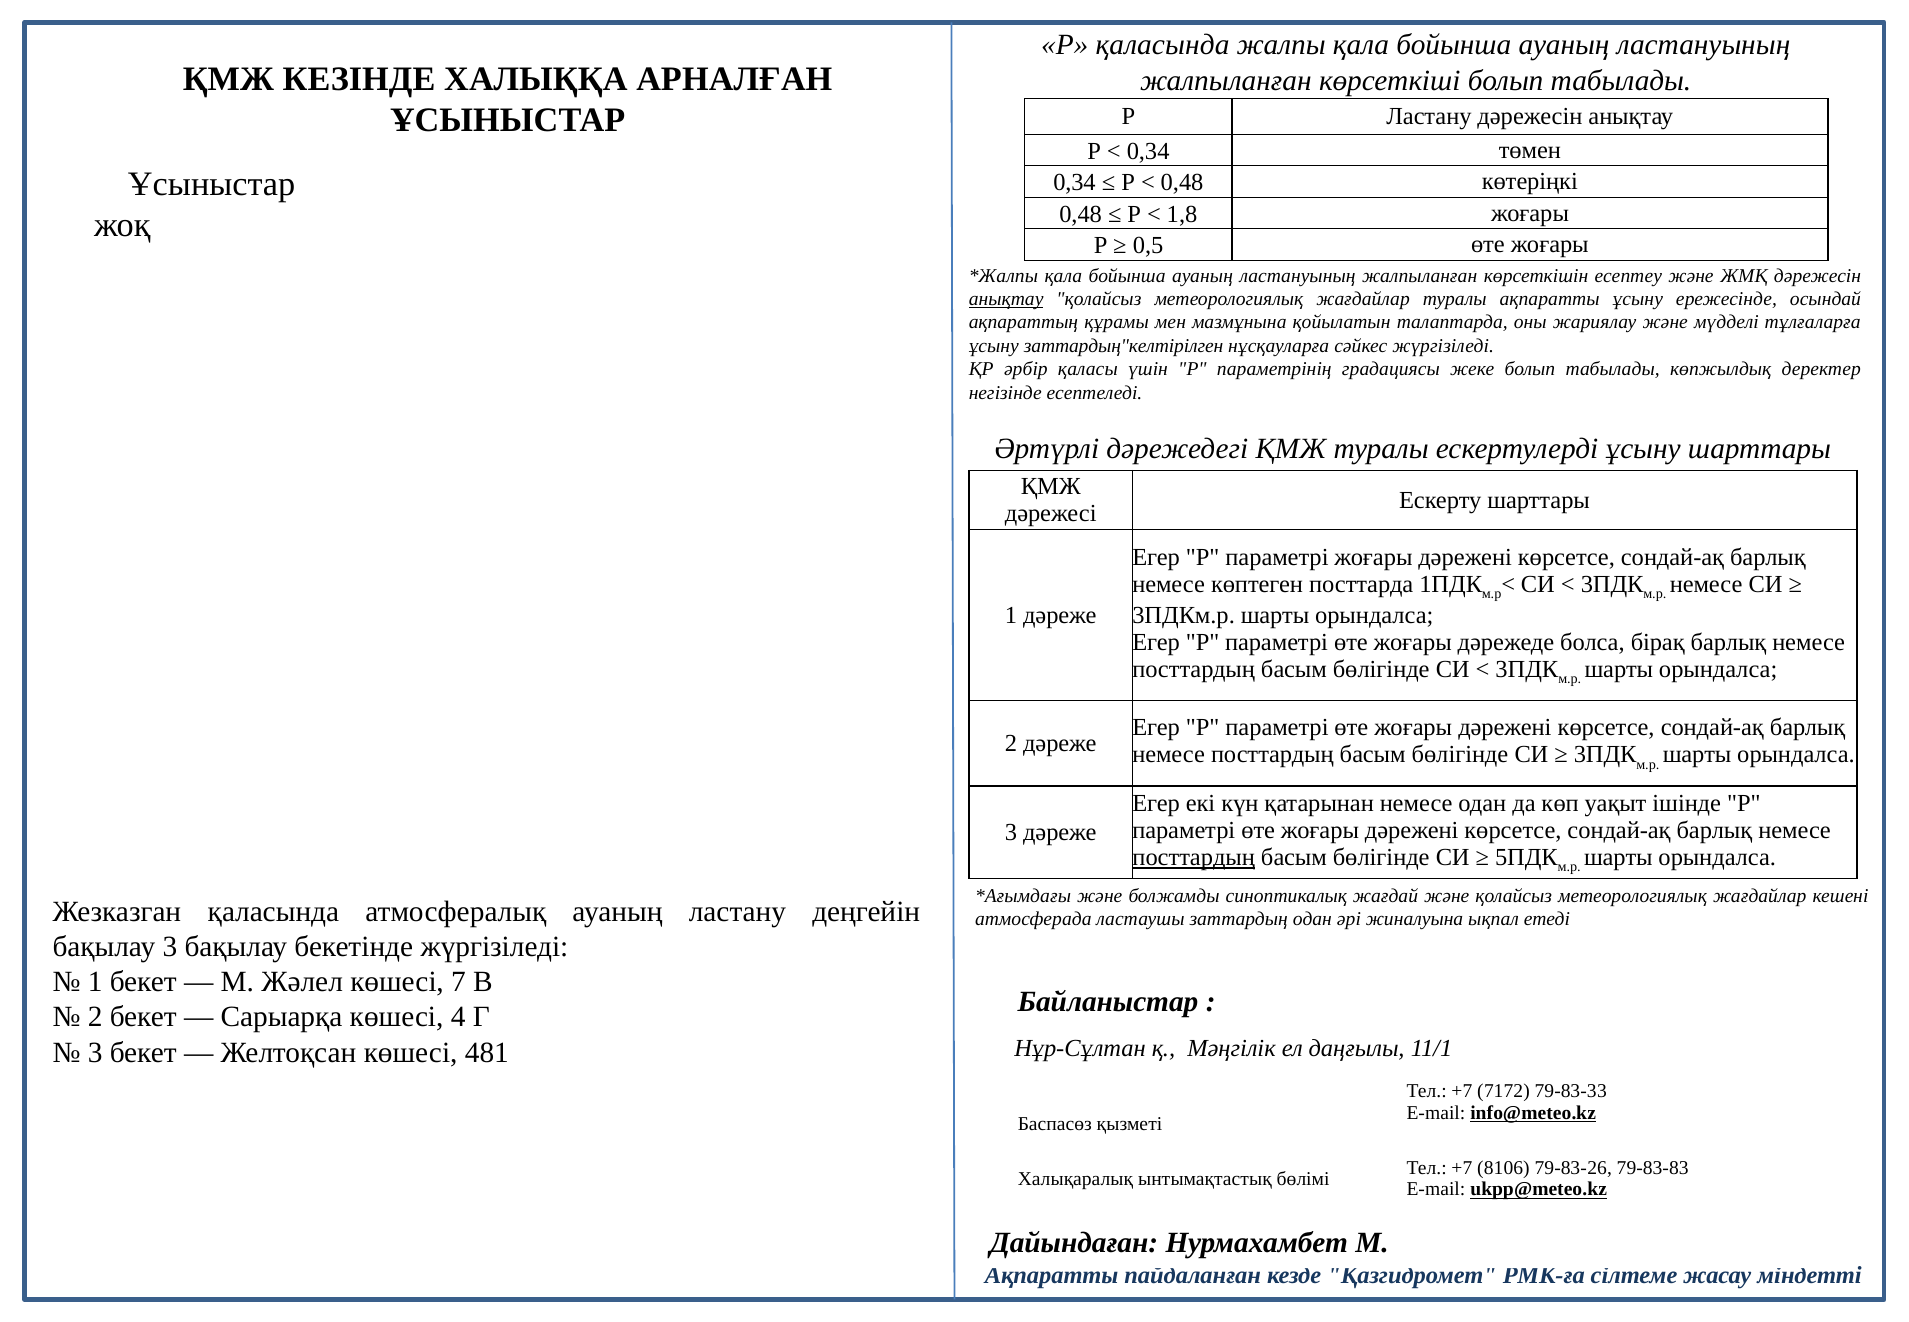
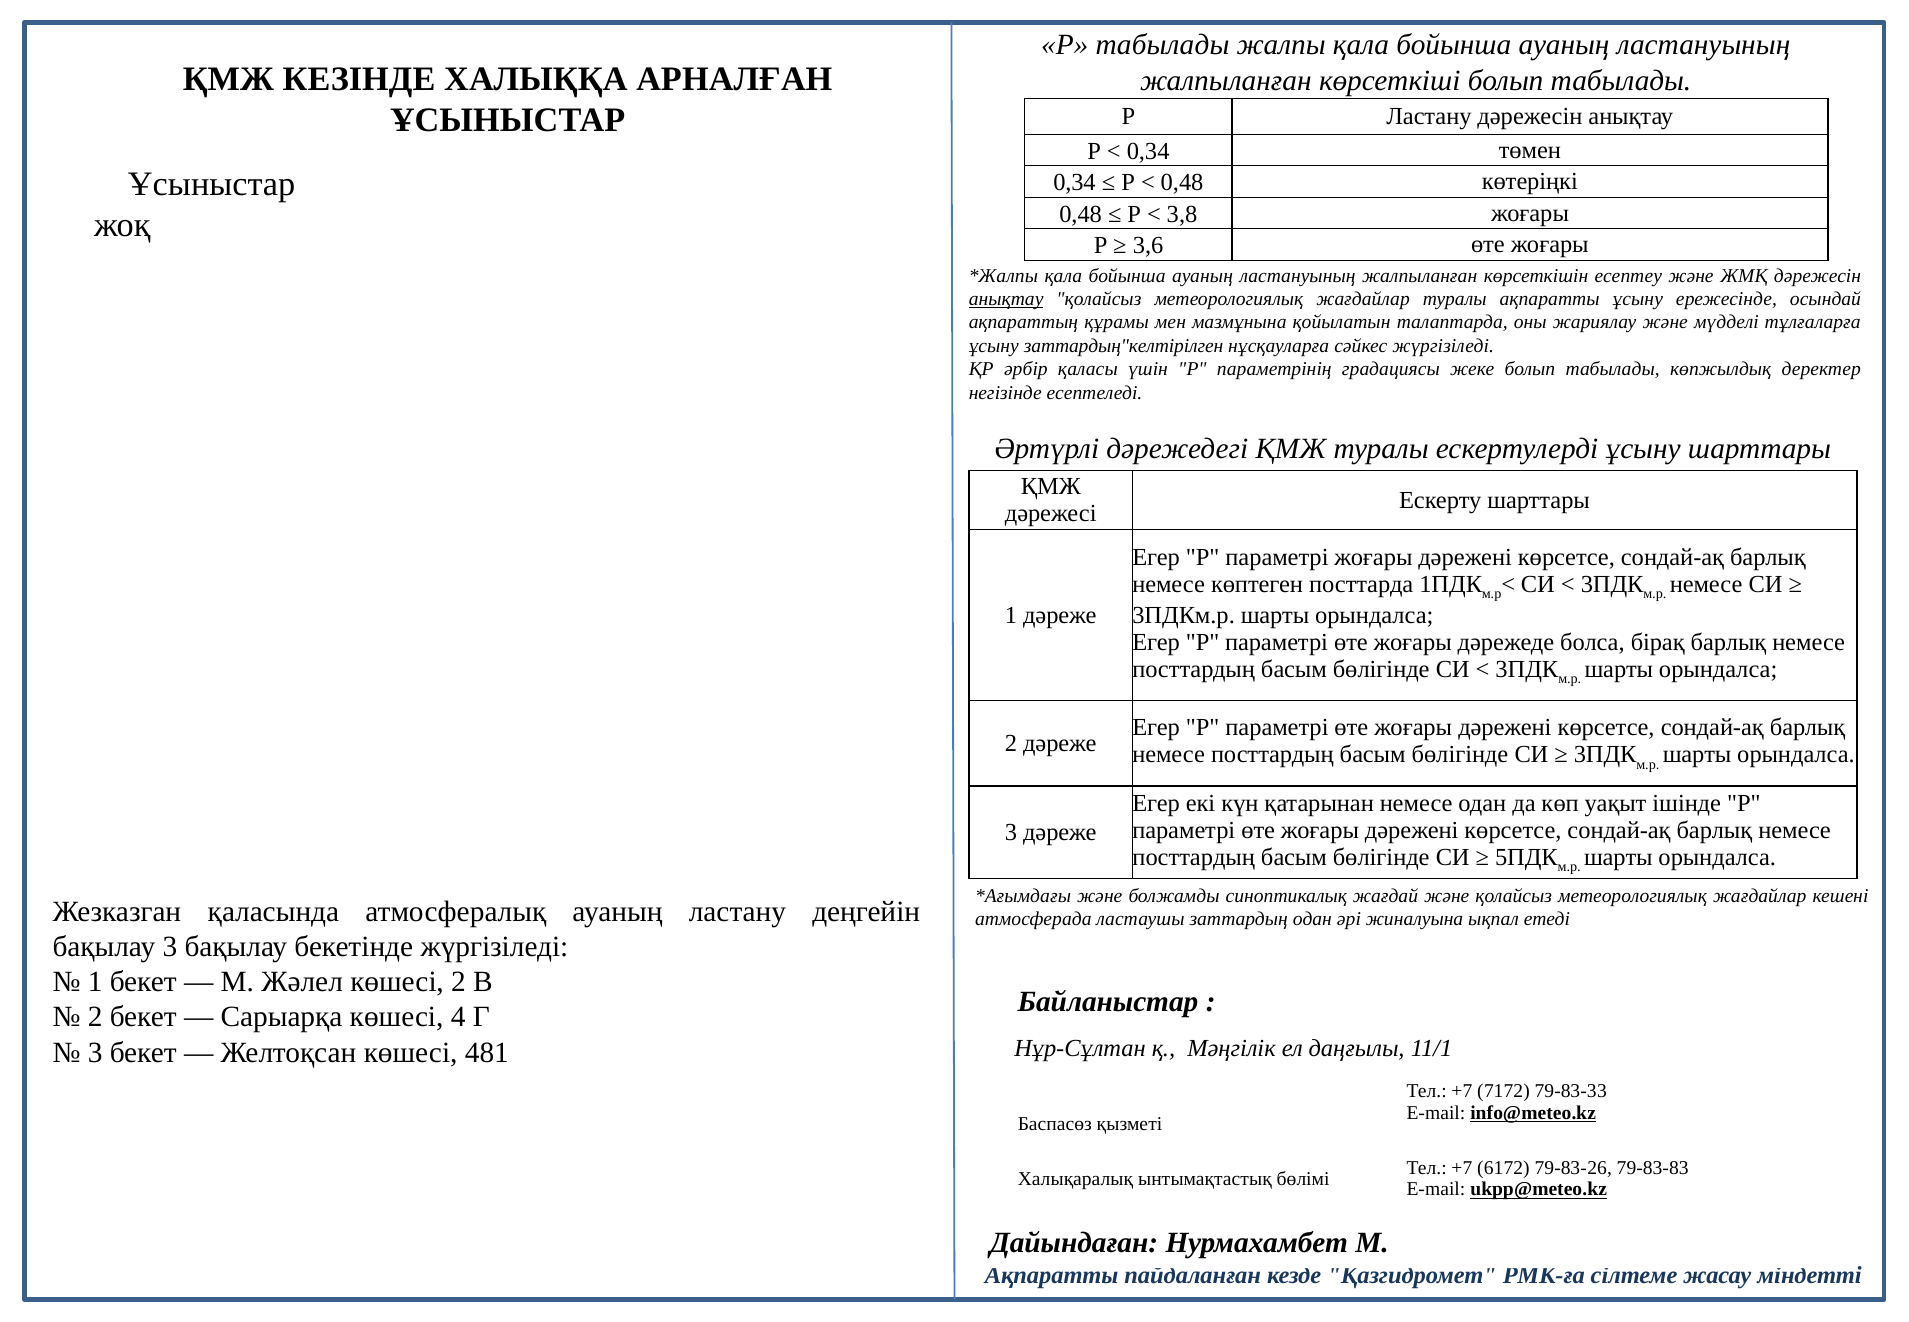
Р қаласында: қаласында -> табылады
1,8: 1,8 -> 3,8
0,5: 0,5 -> 3,6
посттардың at (1194, 857) underline: present -> none
көшесі 7: 7 -> 2
8106: 8106 -> 6172
